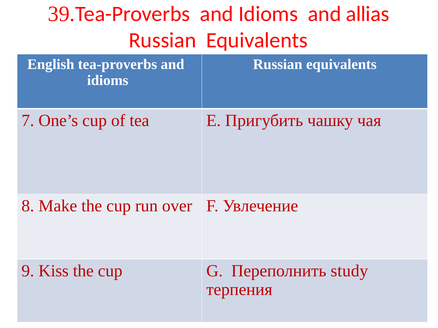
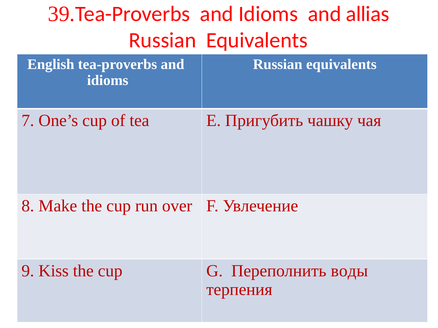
study: study -> воды
